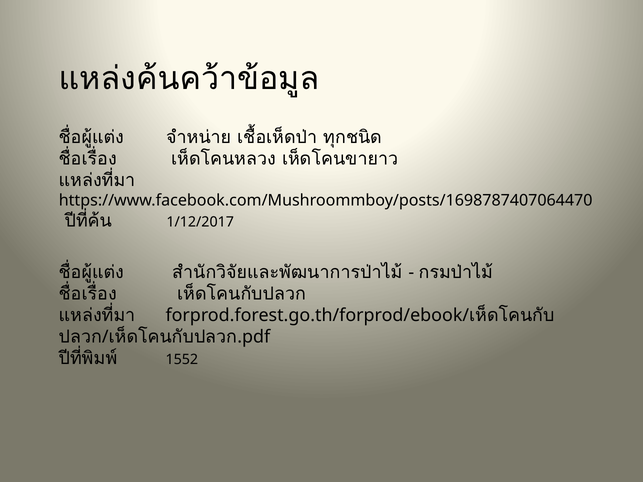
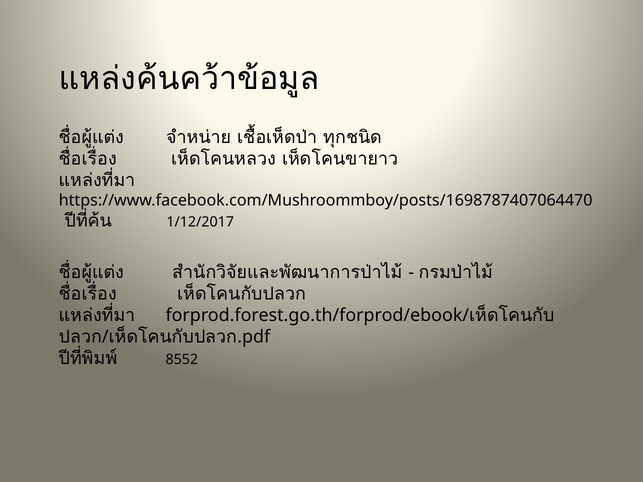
1552: 1552 -> 8552
